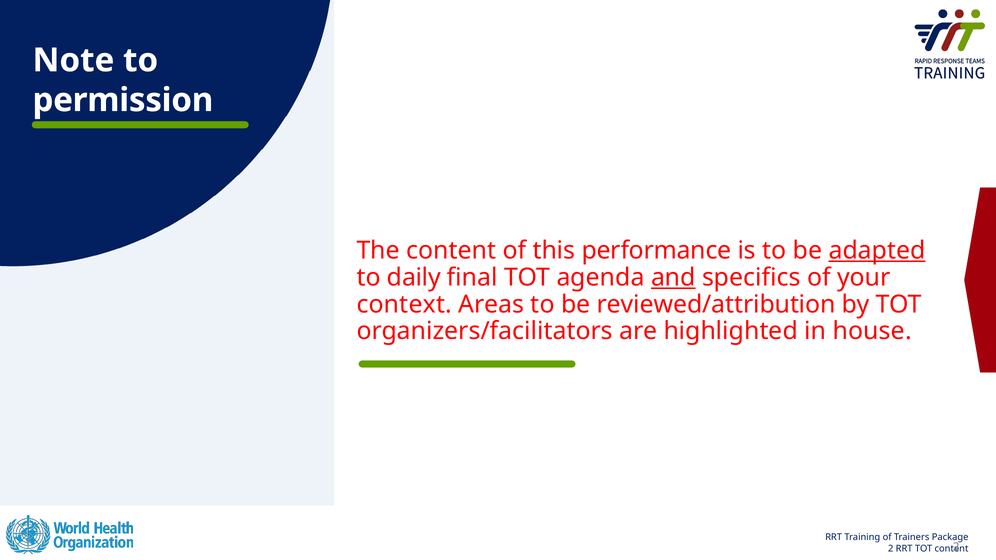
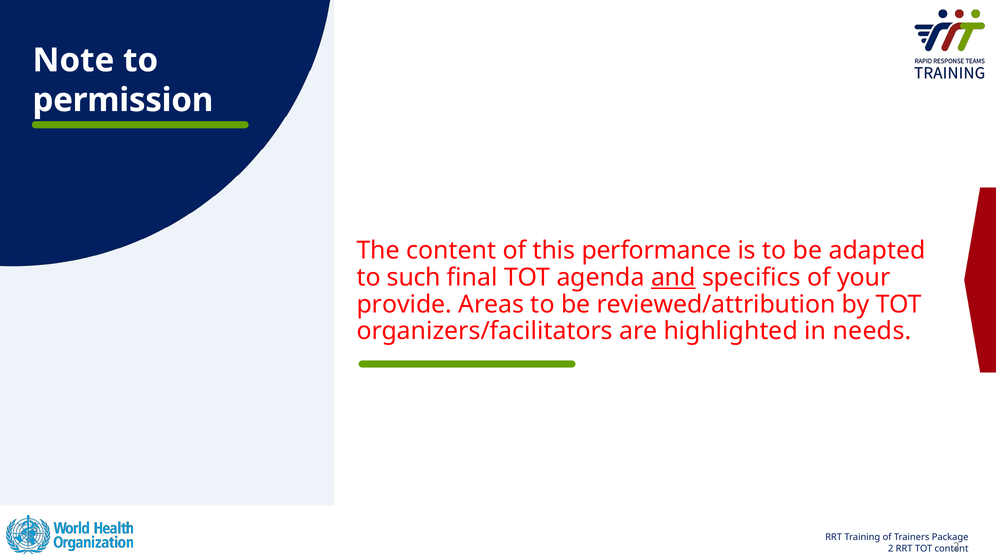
adapted underline: present -> none
daily: daily -> such
context: context -> provide
house: house -> needs
